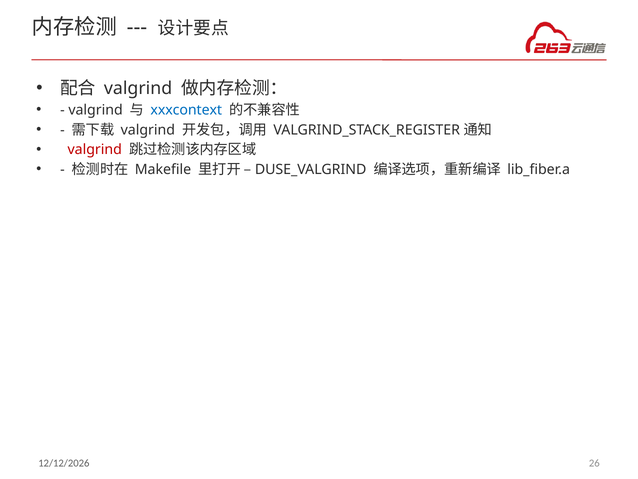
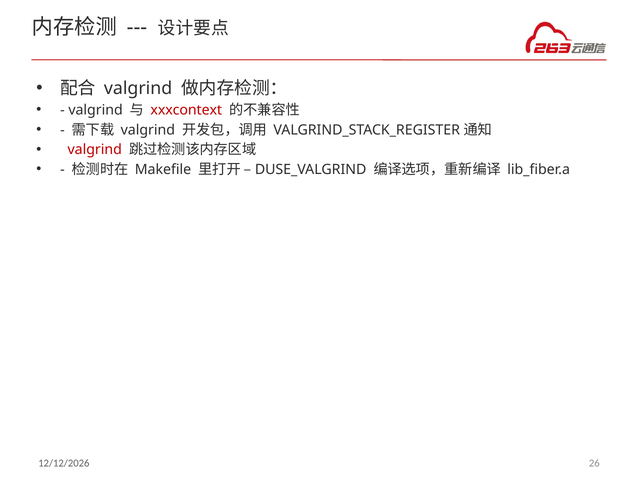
xxxcontext colour: blue -> red
